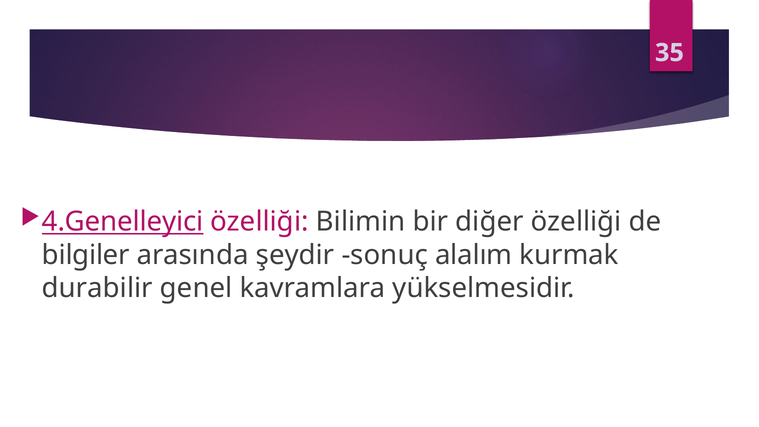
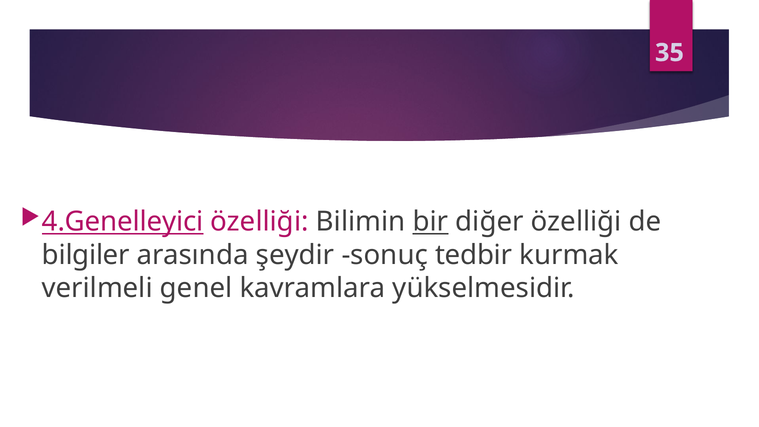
bir underline: none -> present
alalım: alalım -> tedbir
durabilir: durabilir -> verilmeli
